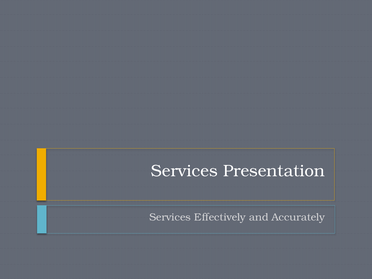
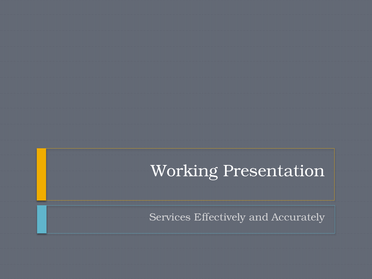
Services at (184, 171): Services -> Working
